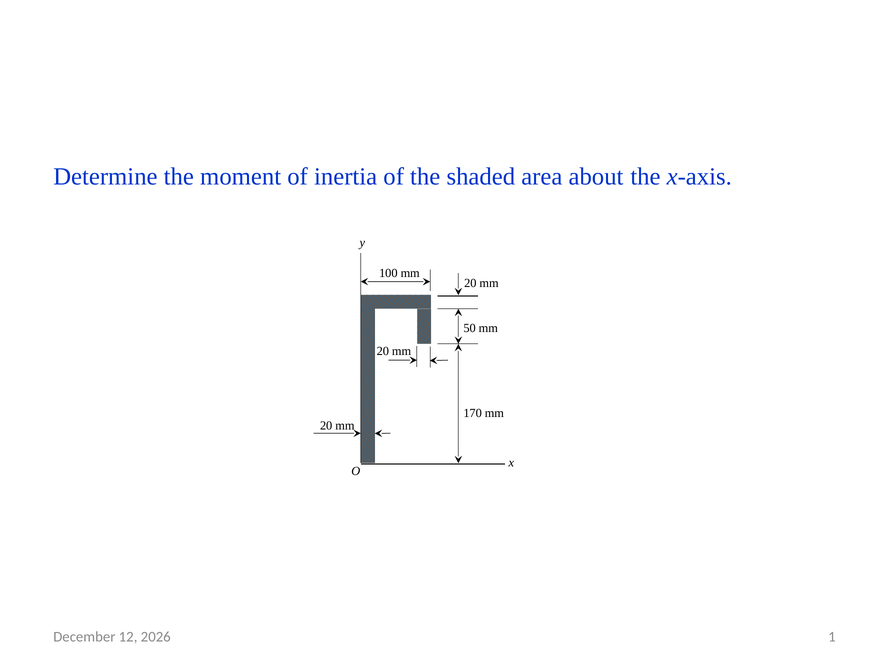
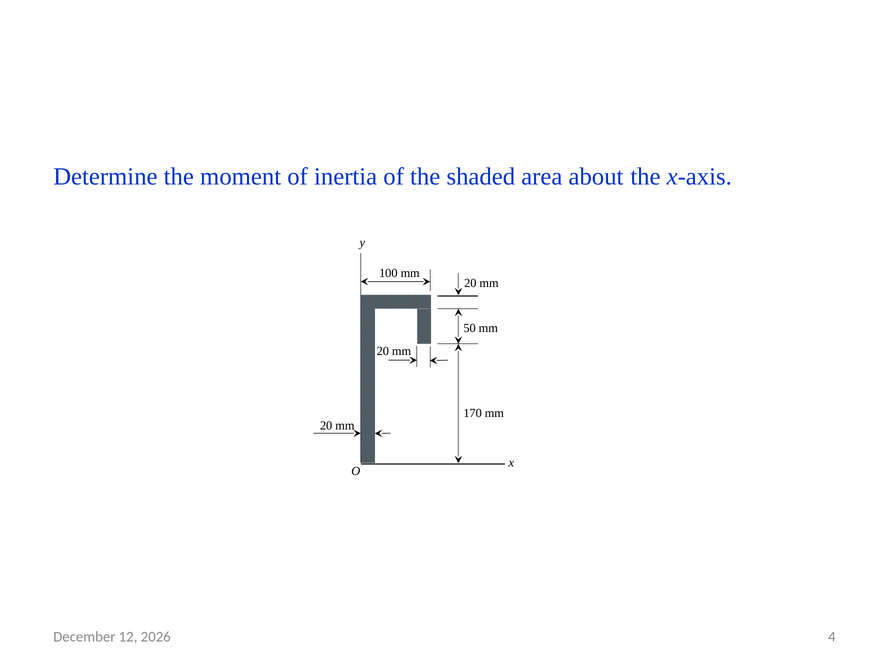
1: 1 -> 4
